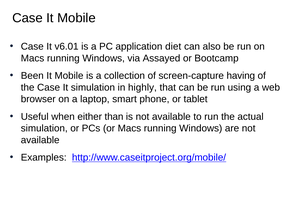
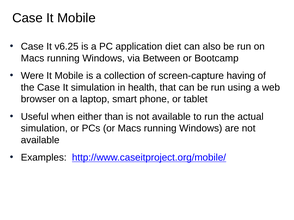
v6.01: v6.01 -> v6.25
Assayed: Assayed -> Between
Been: Been -> Were
highly: highly -> health
